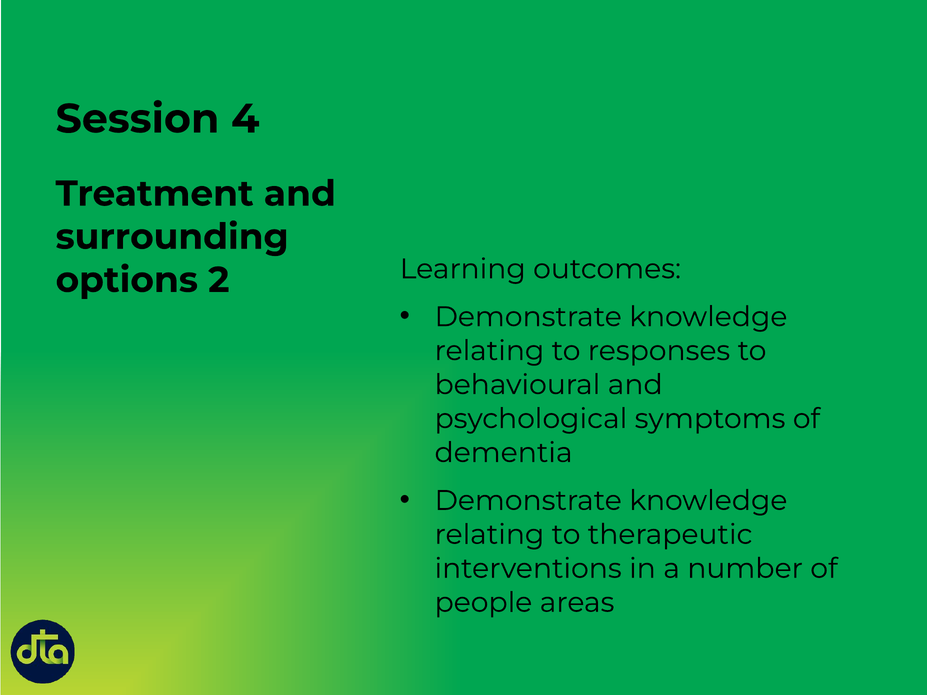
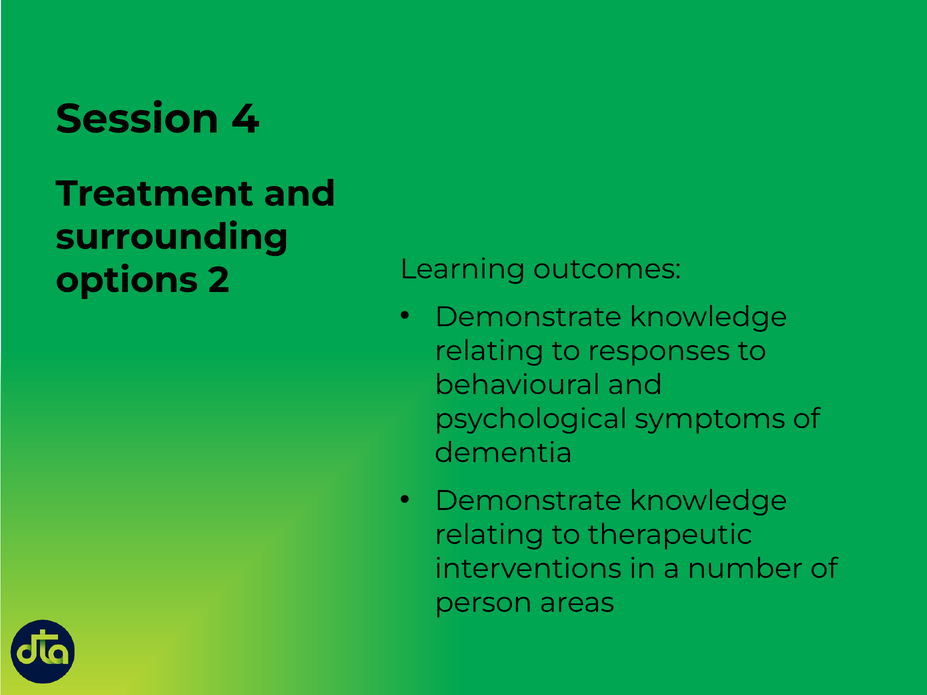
people: people -> person
